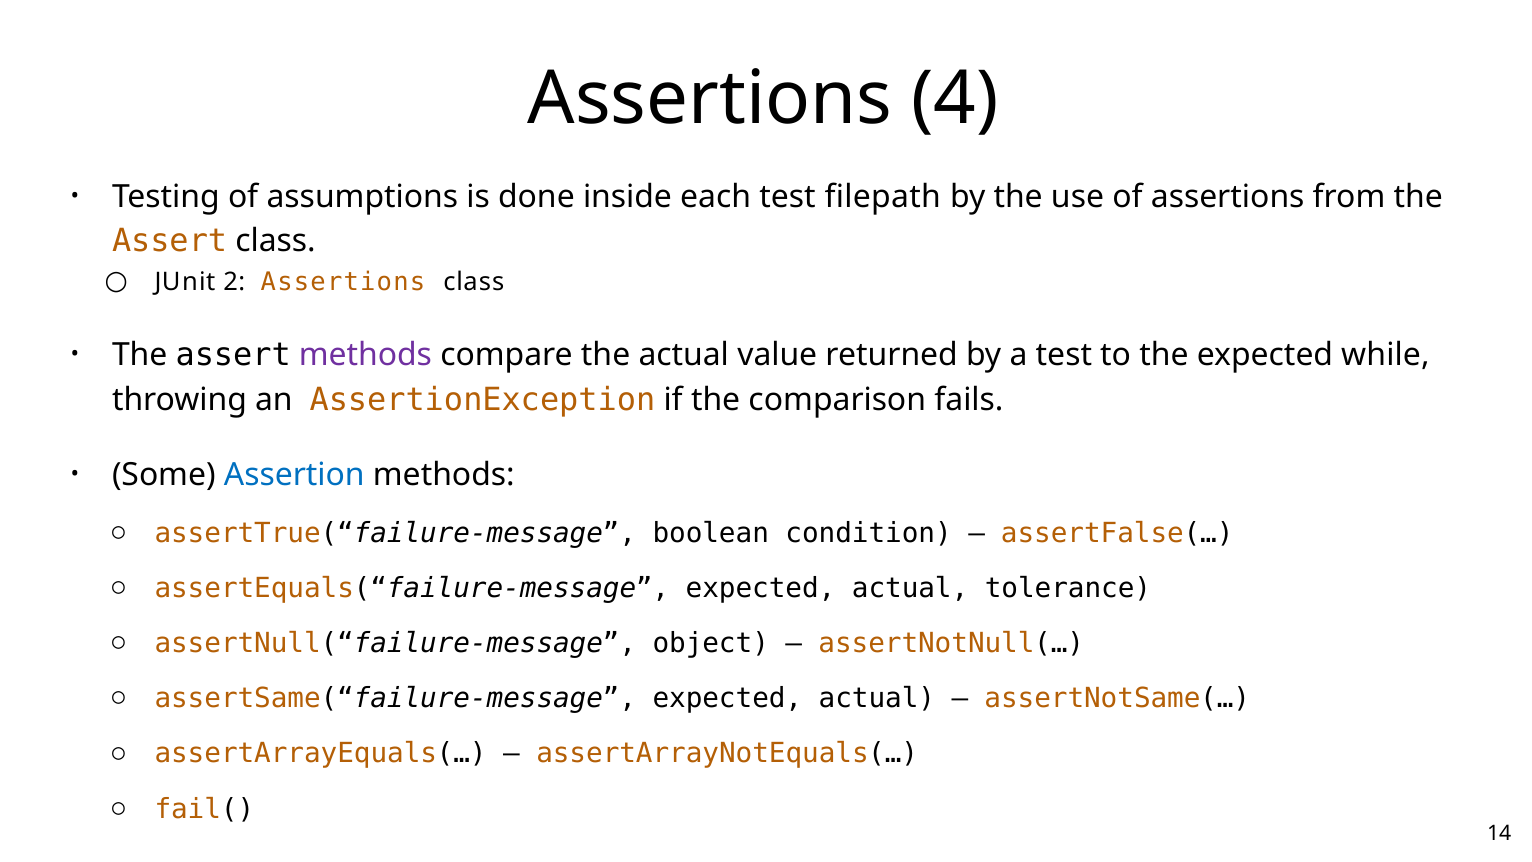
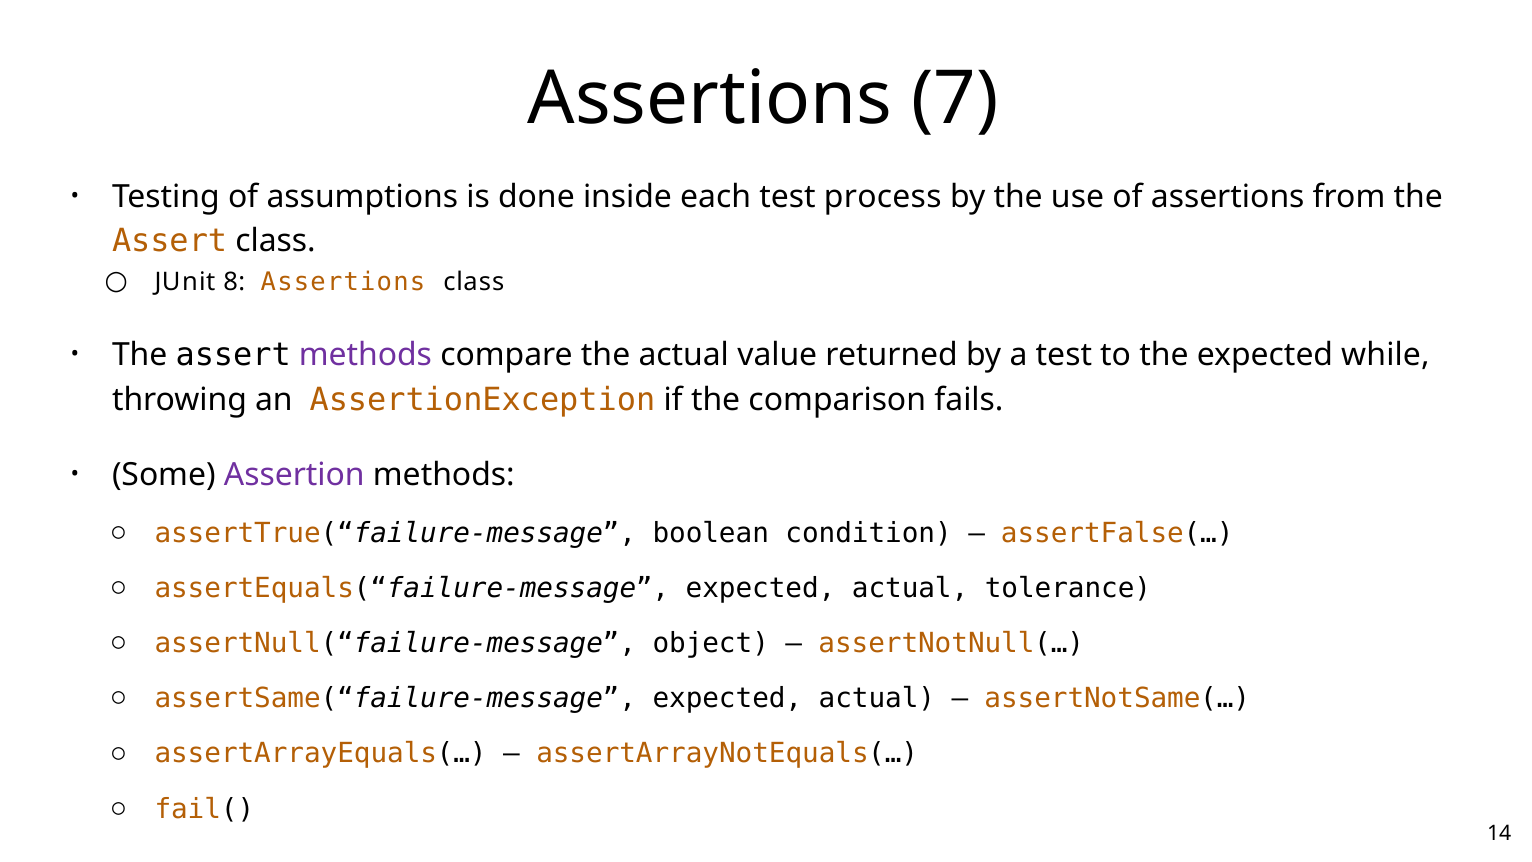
4: 4 -> 7
filepath: filepath -> process
2: 2 -> 8
Assertion colour: blue -> purple
